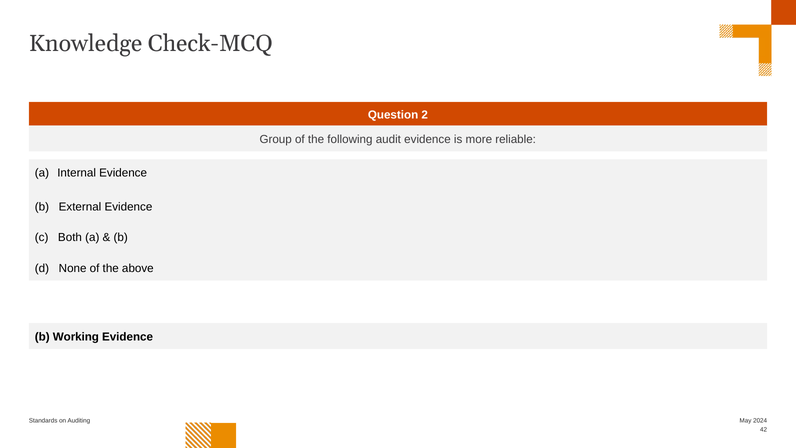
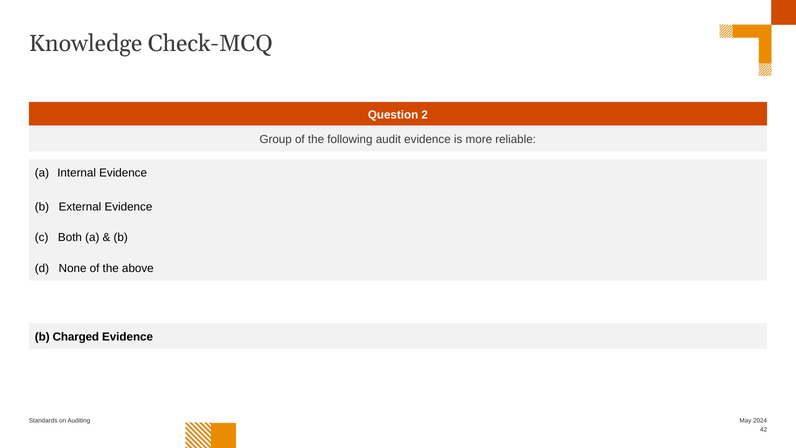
Working: Working -> Charged
